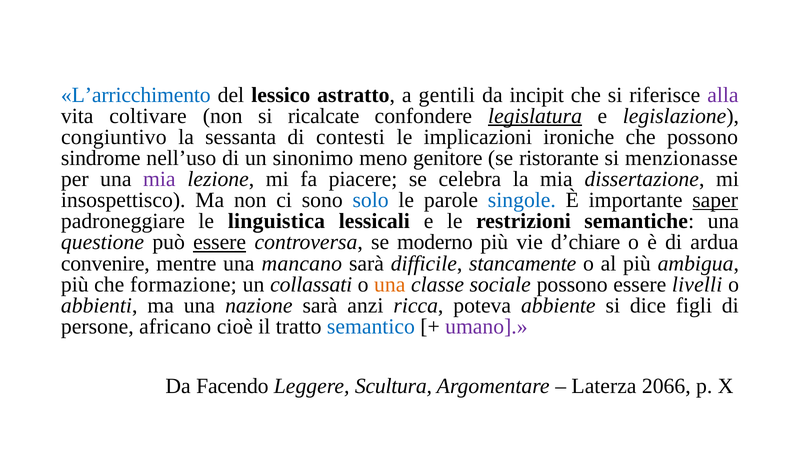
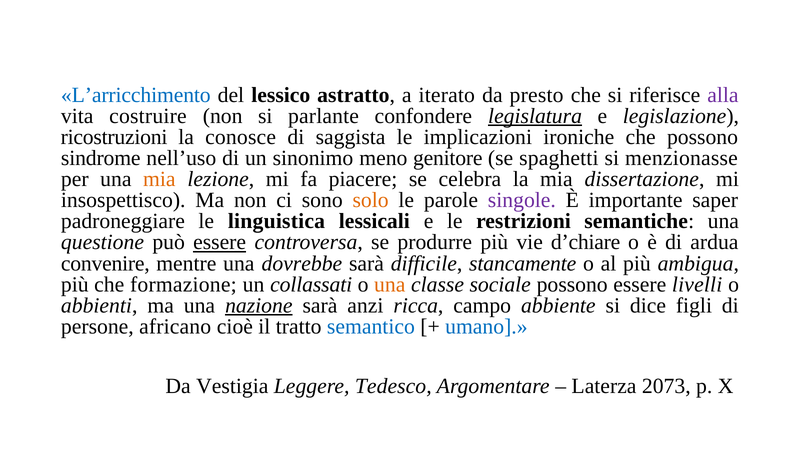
gentili: gentili -> iterato
incipit: incipit -> presto
coltivare: coltivare -> costruire
ricalcate: ricalcate -> parlante
congiuntivo: congiuntivo -> ricostruzioni
sessanta: sessanta -> conosce
contesti: contesti -> saggista
ristorante: ristorante -> spaghetti
mia at (159, 179) colour: purple -> orange
solo colour: blue -> orange
singole colour: blue -> purple
saper underline: present -> none
moderno: moderno -> produrre
mancano: mancano -> dovrebbe
nazione underline: none -> present
poteva: poteva -> campo
umano colour: purple -> blue
Facendo: Facendo -> Vestigia
Scultura: Scultura -> Tedesco
2066: 2066 -> 2073
